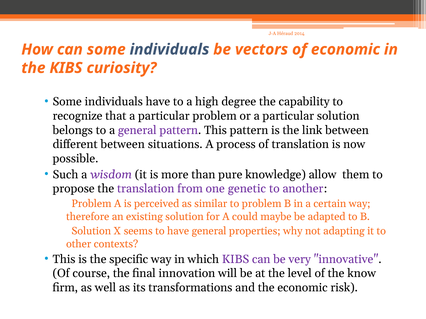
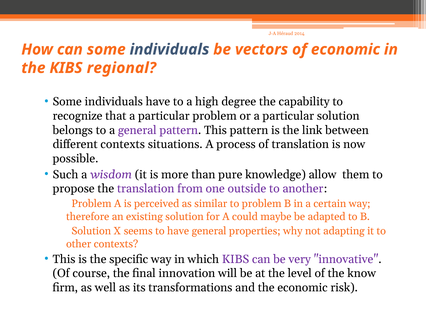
curiosity: curiosity -> regional
different between: between -> contexts
genetic: genetic -> outside
